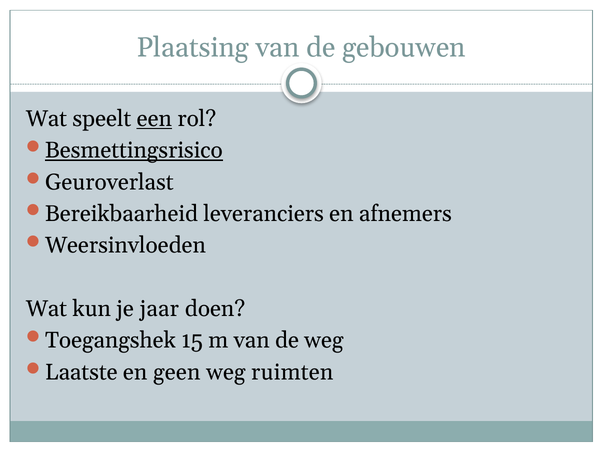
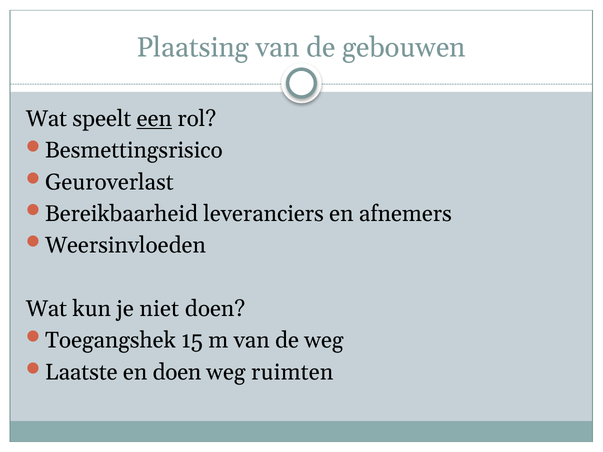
Besmettingsrisico underline: present -> none
jaar: jaar -> niet
en geen: geen -> doen
